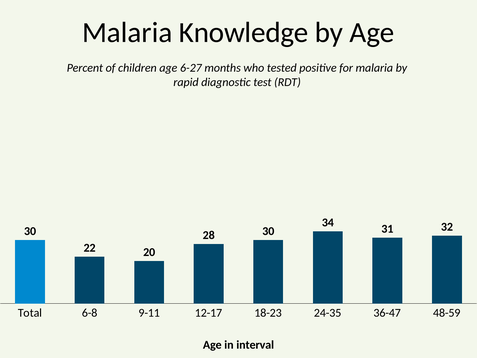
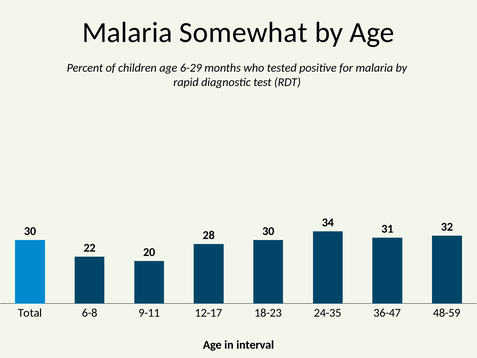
Knowledge: Knowledge -> Somewhat
6-27: 6-27 -> 6-29
